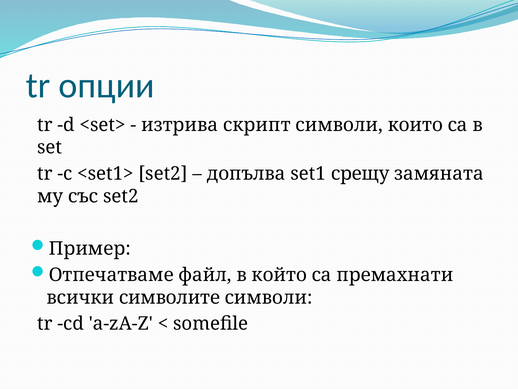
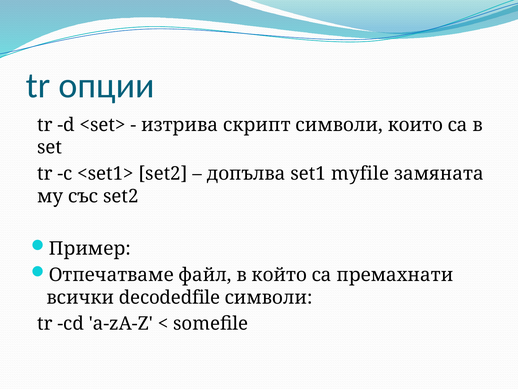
срещу: срещу -> myfile
символите: символите -> decodedfile
